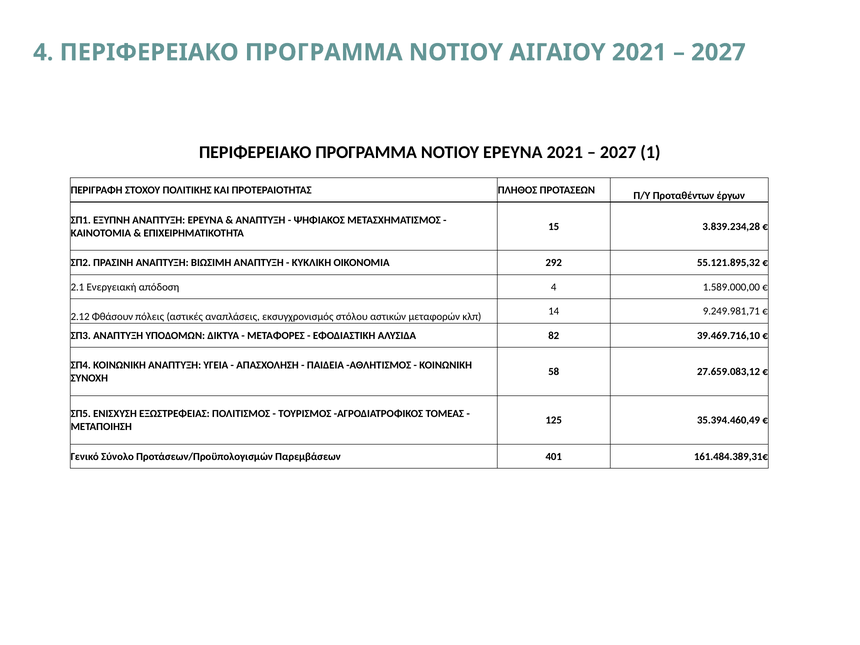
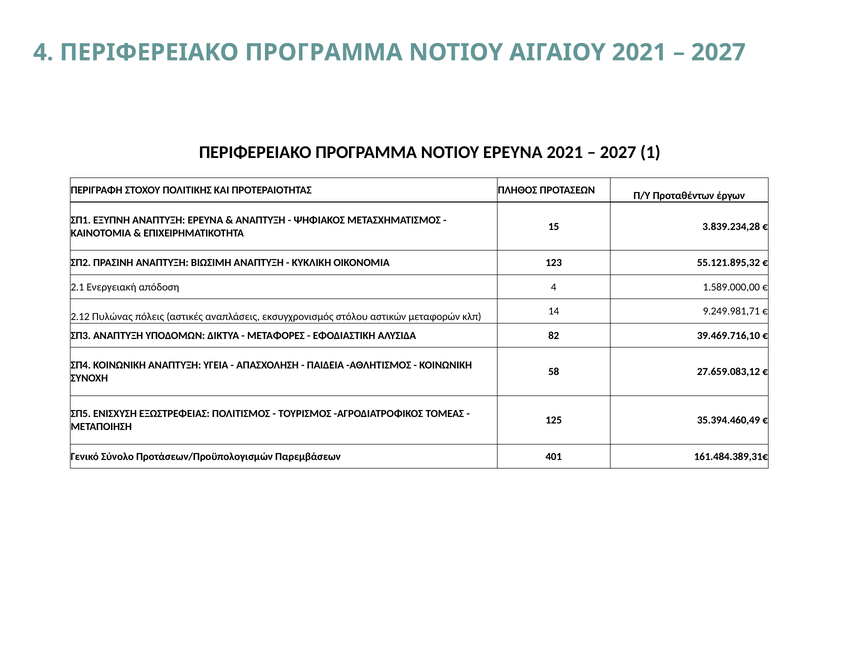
292: 292 -> 123
Φθάσουν: Φθάσουν -> Πυλώνας
